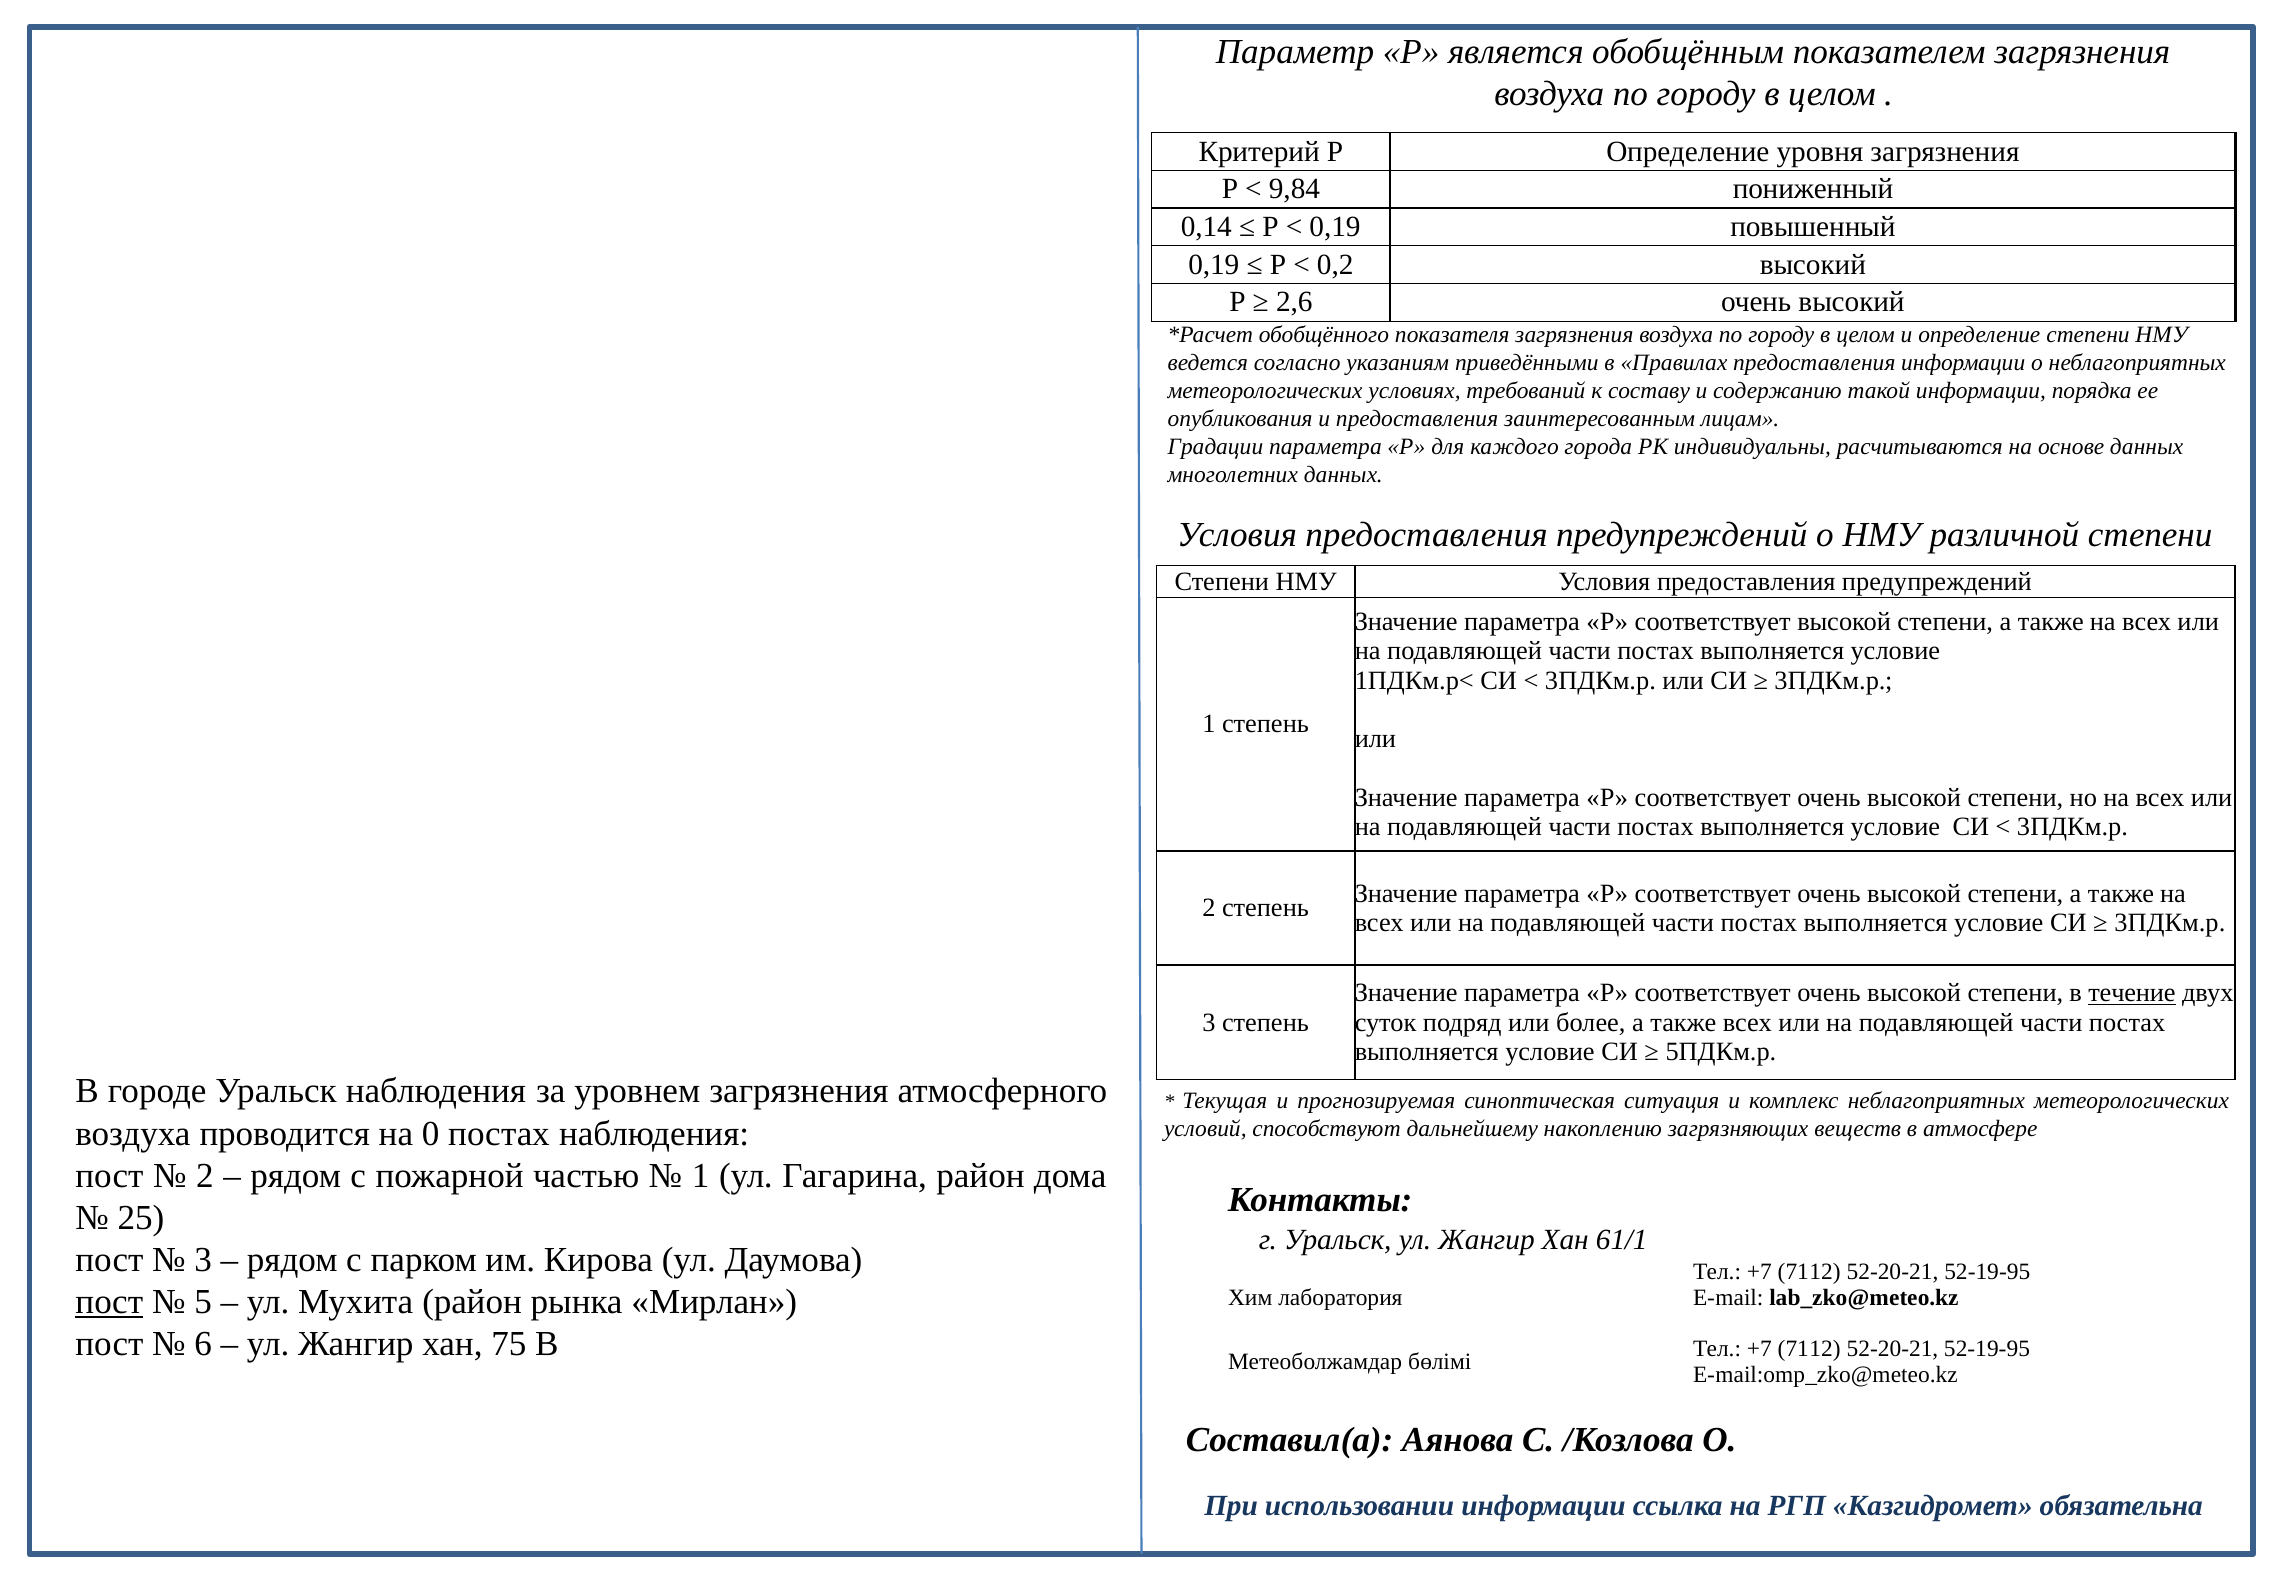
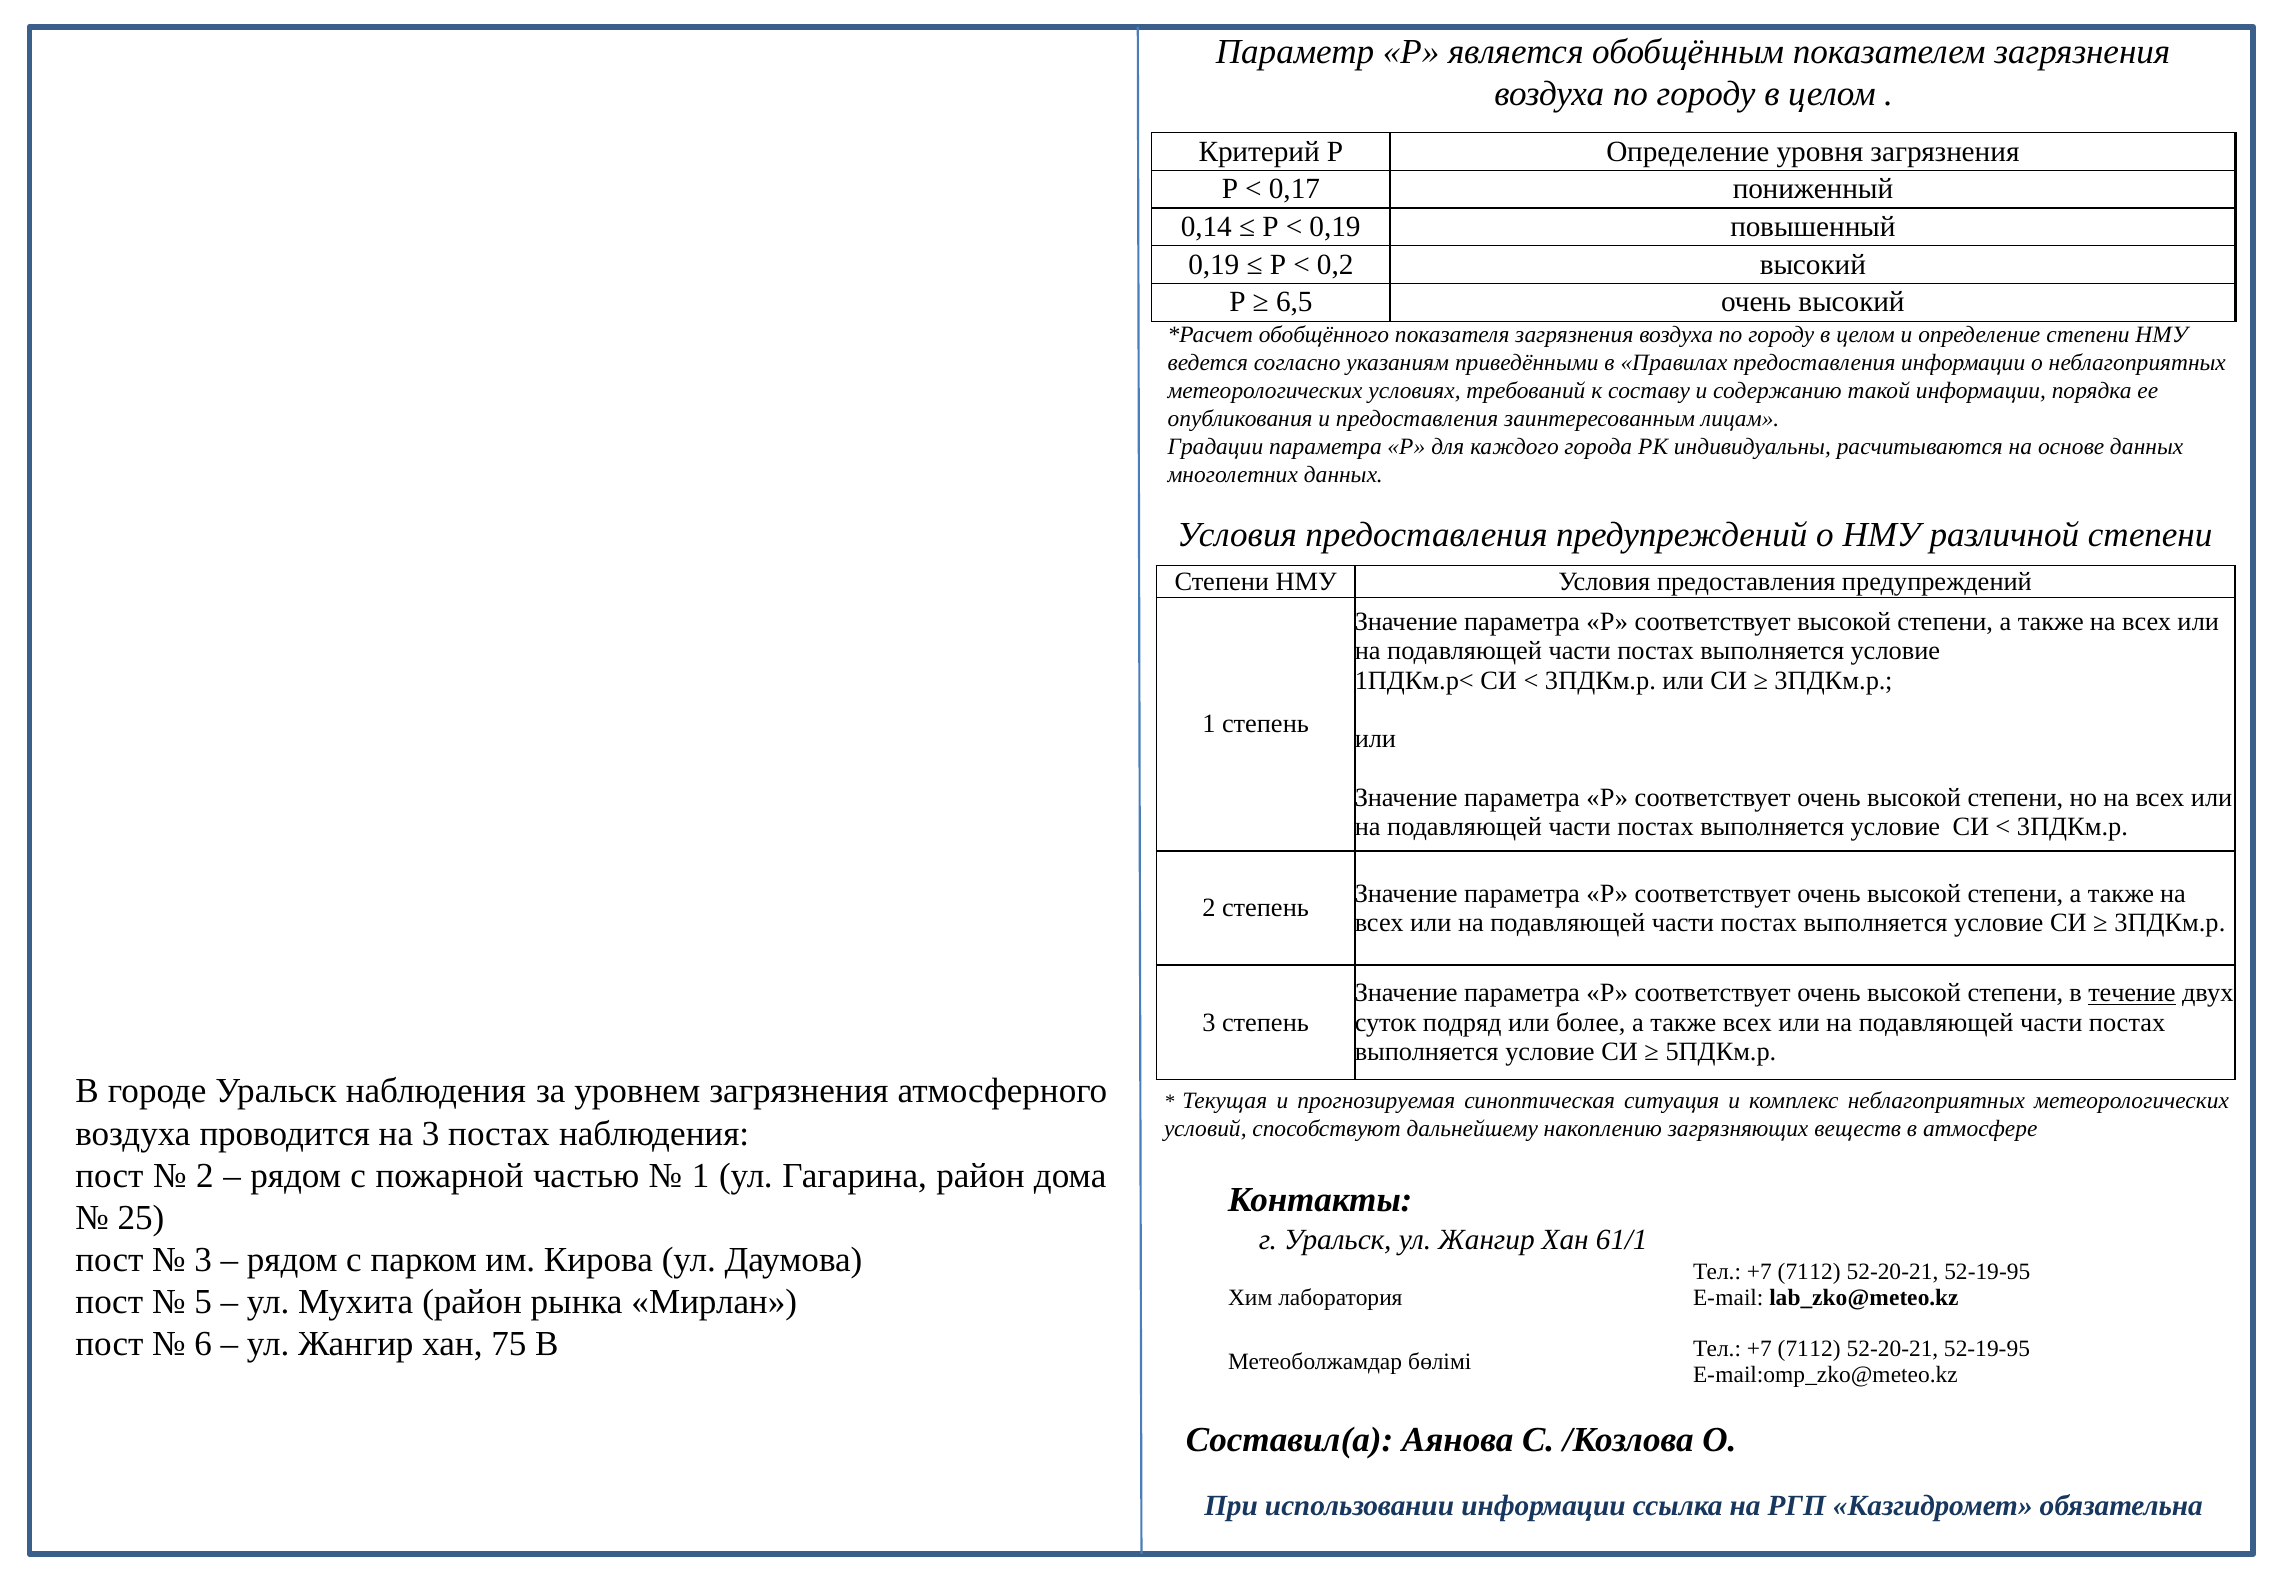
9,84: 9,84 -> 0,17
2,6: 2,6 -> 6,5
на 0: 0 -> 3
пост at (109, 1302) underline: present -> none
